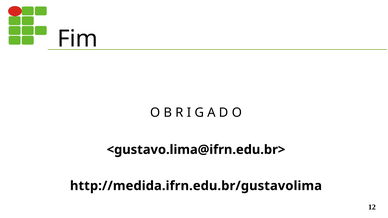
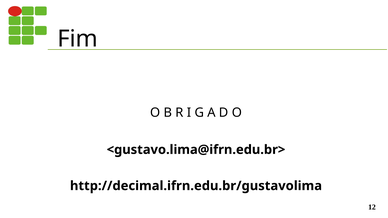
http://medida.ifrn.edu.br/gustavolima: http://medida.ifrn.edu.br/gustavolima -> http://decimal.ifrn.edu.br/gustavolima
